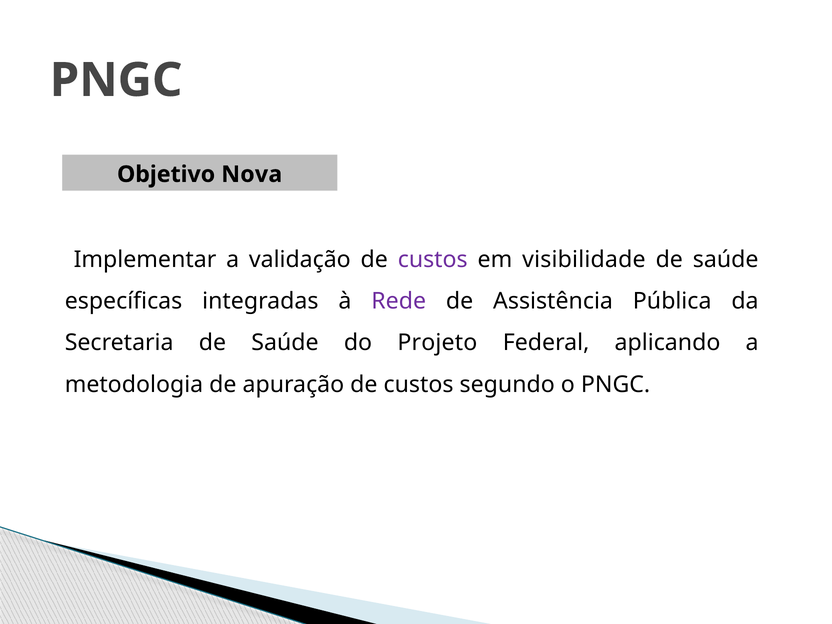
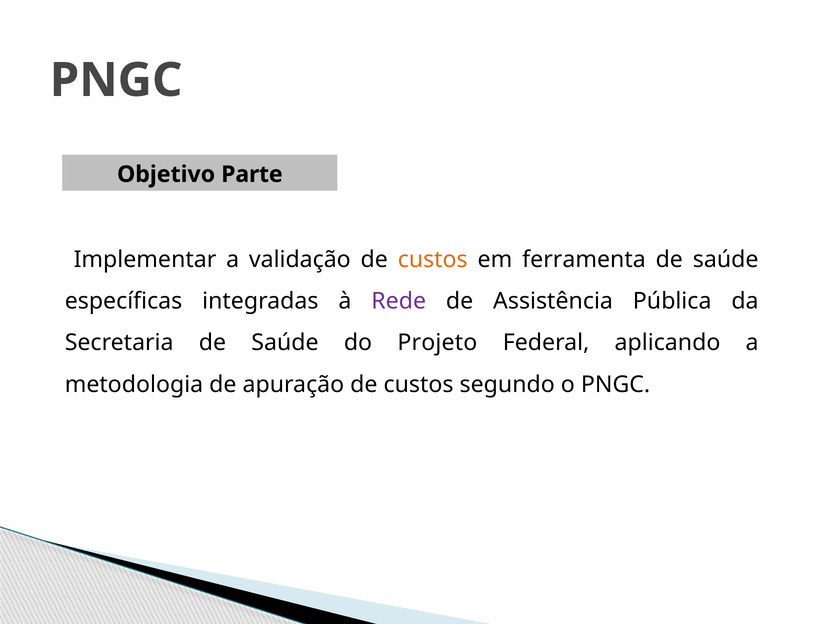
Nova: Nova -> Parte
custos at (433, 259) colour: purple -> orange
visibilidade: visibilidade -> ferramenta
